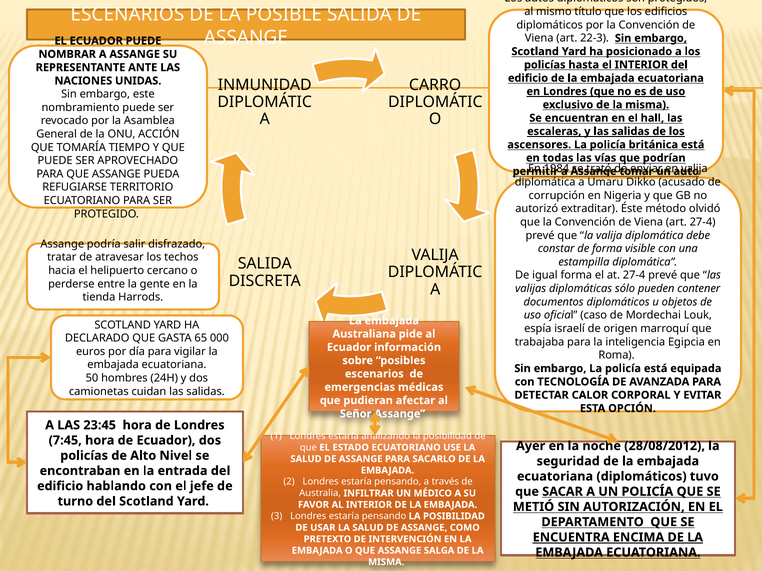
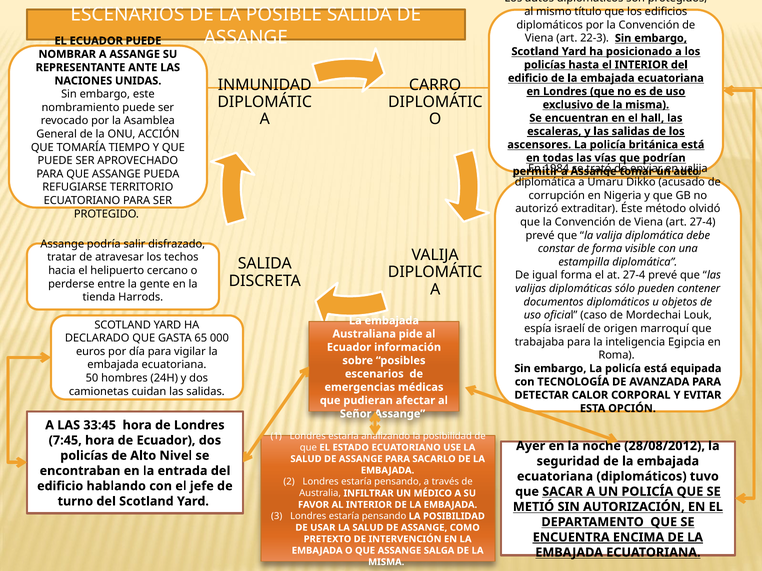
23:45: 23:45 -> 33:45
